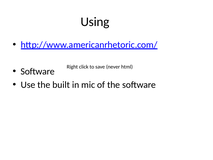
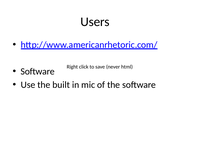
Using: Using -> Users
